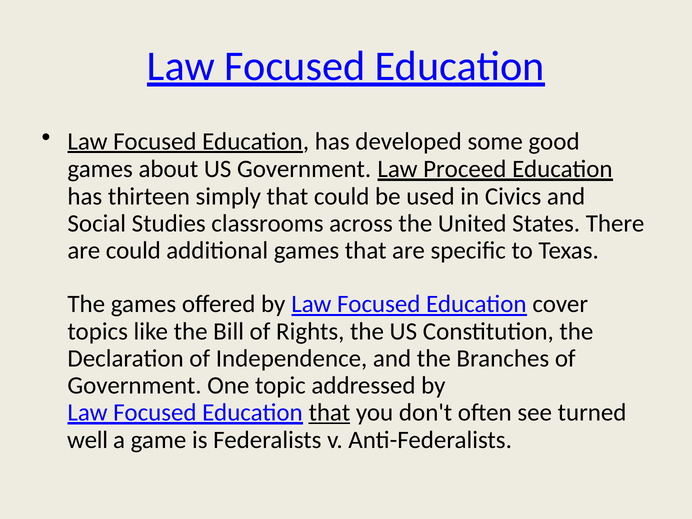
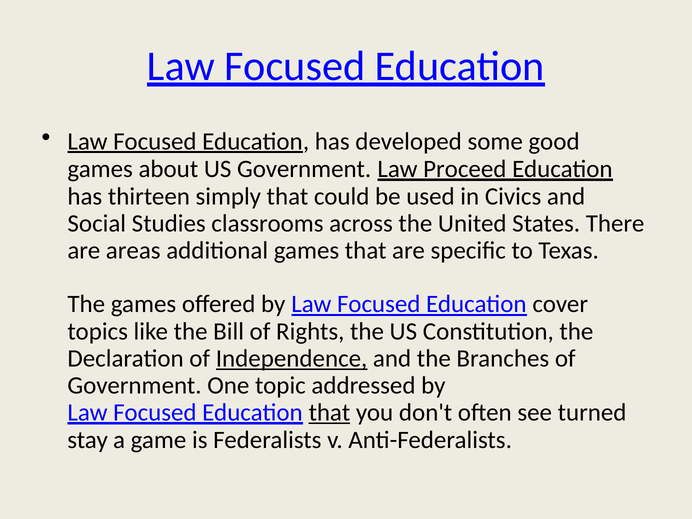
are could: could -> areas
Independence underline: none -> present
well: well -> stay
